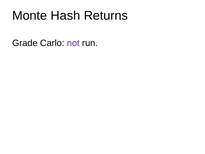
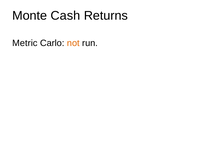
Hash: Hash -> Cash
Grade: Grade -> Metric
not colour: purple -> orange
